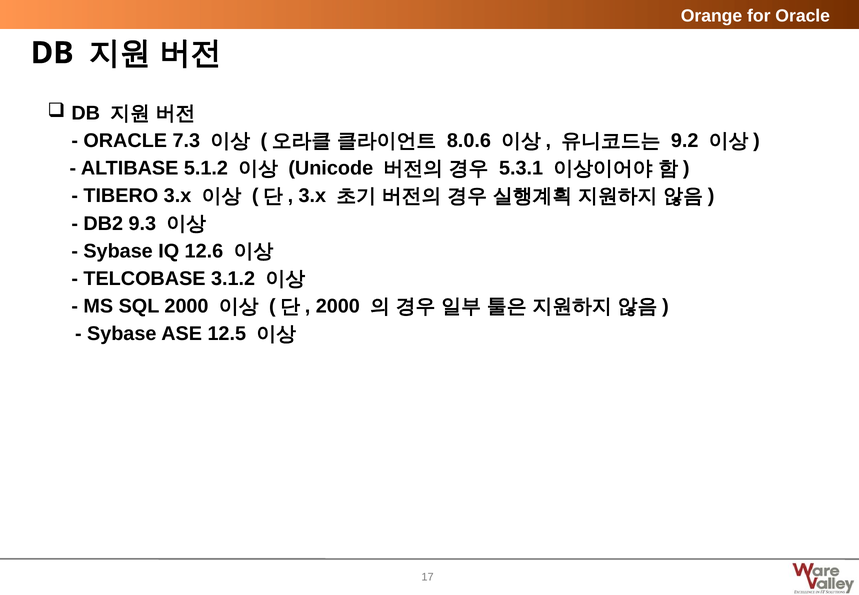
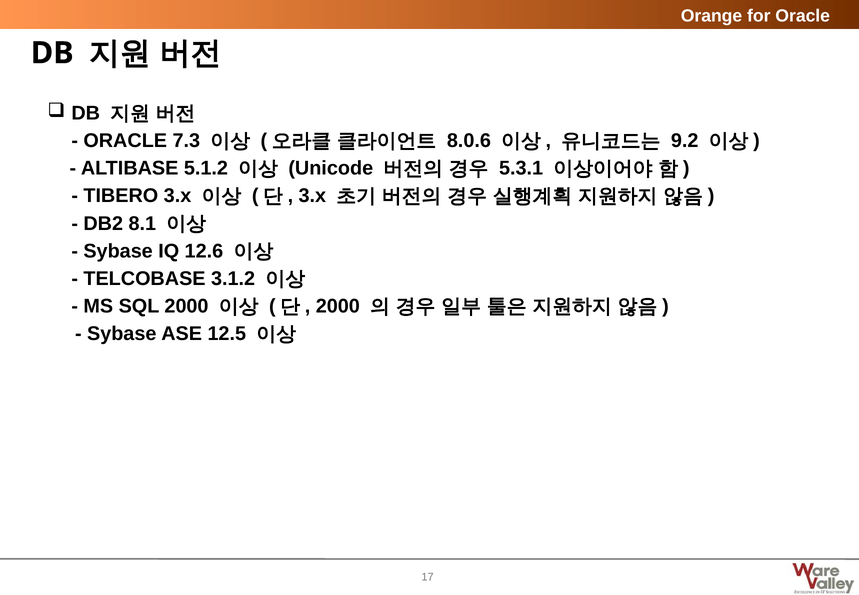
9.3: 9.3 -> 8.1
